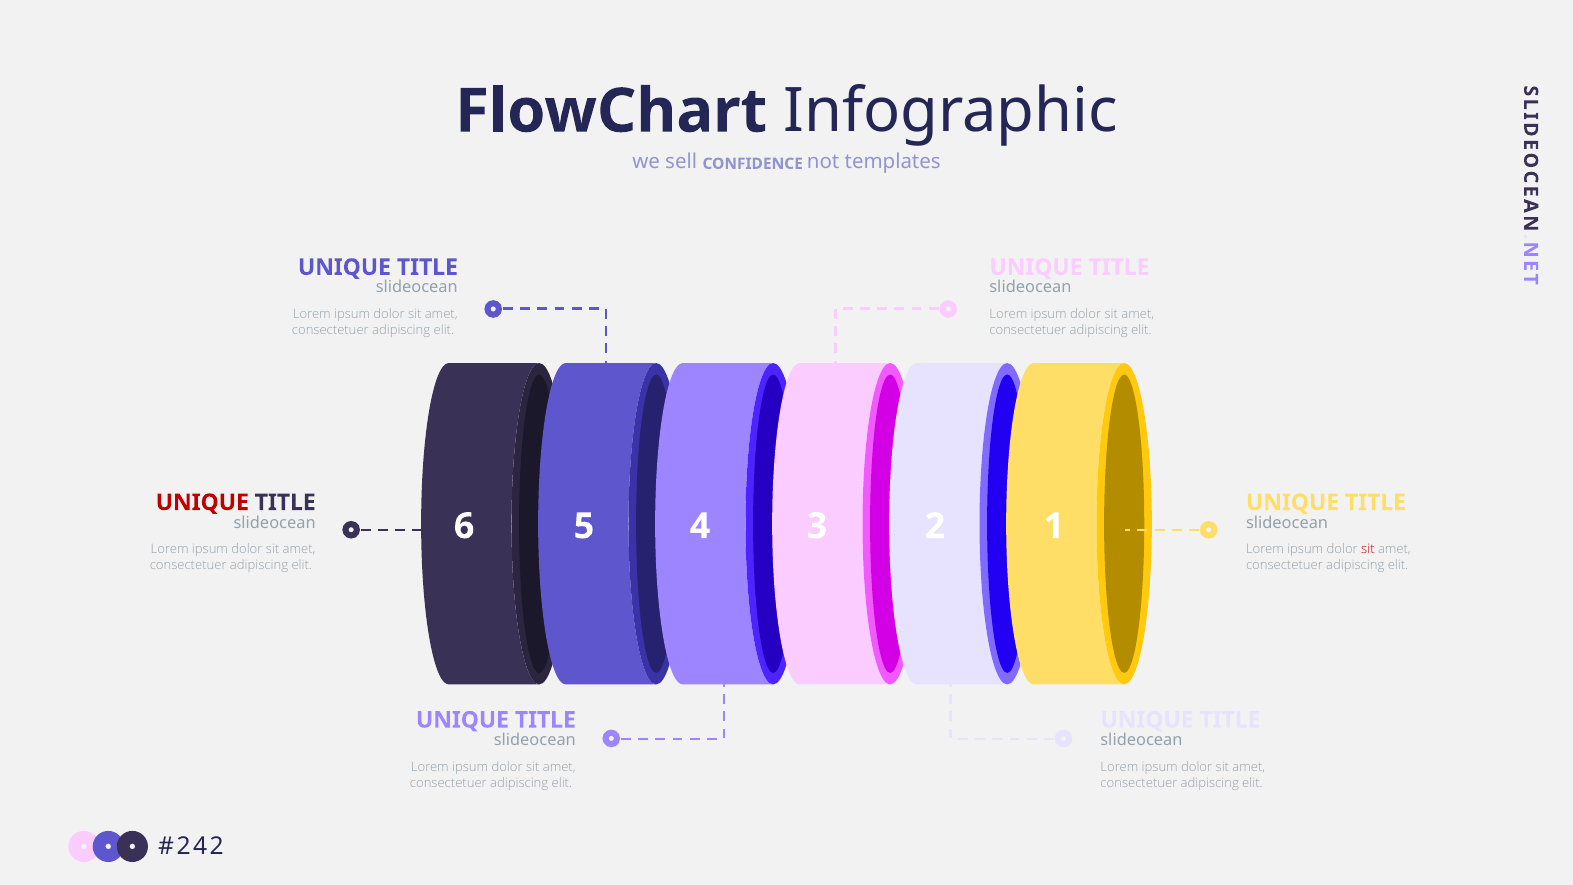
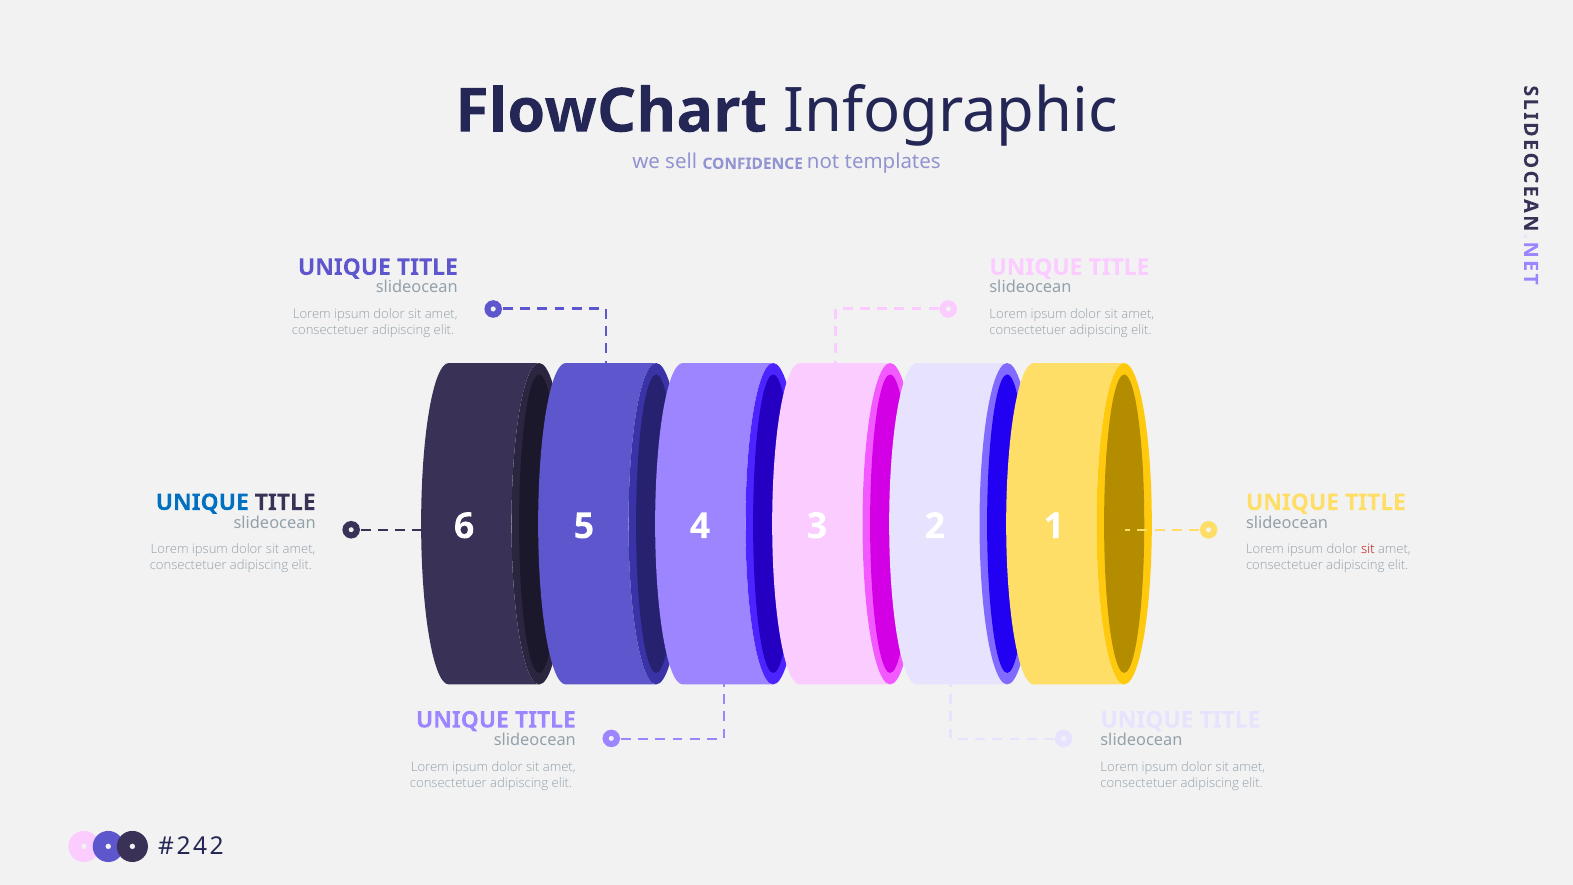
UNIQUE at (202, 502) colour: red -> blue
